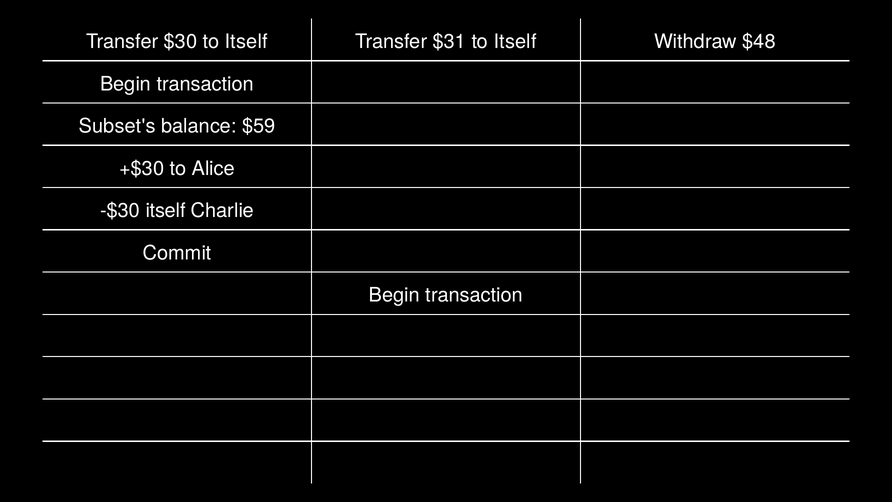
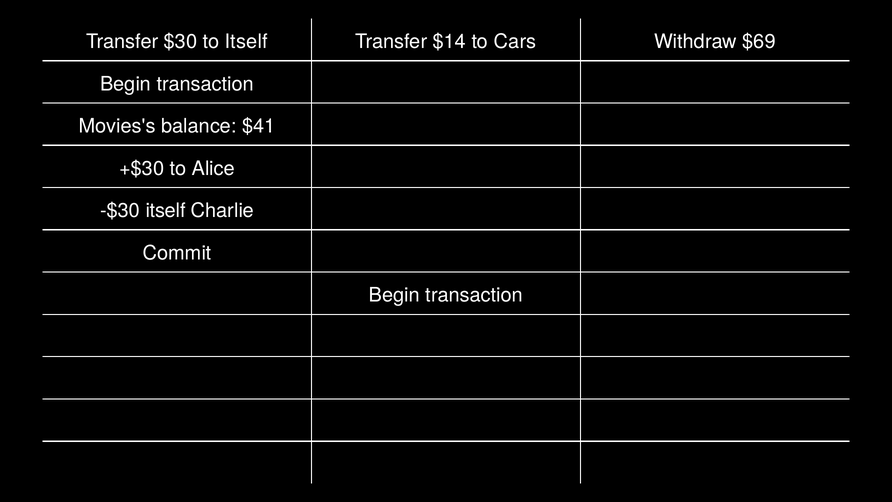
$31: $31 -> $14
Itself at (515, 42): Itself -> Cars
$48: $48 -> $69
Subset's: Subset's -> Movies's
$59: $59 -> $41
